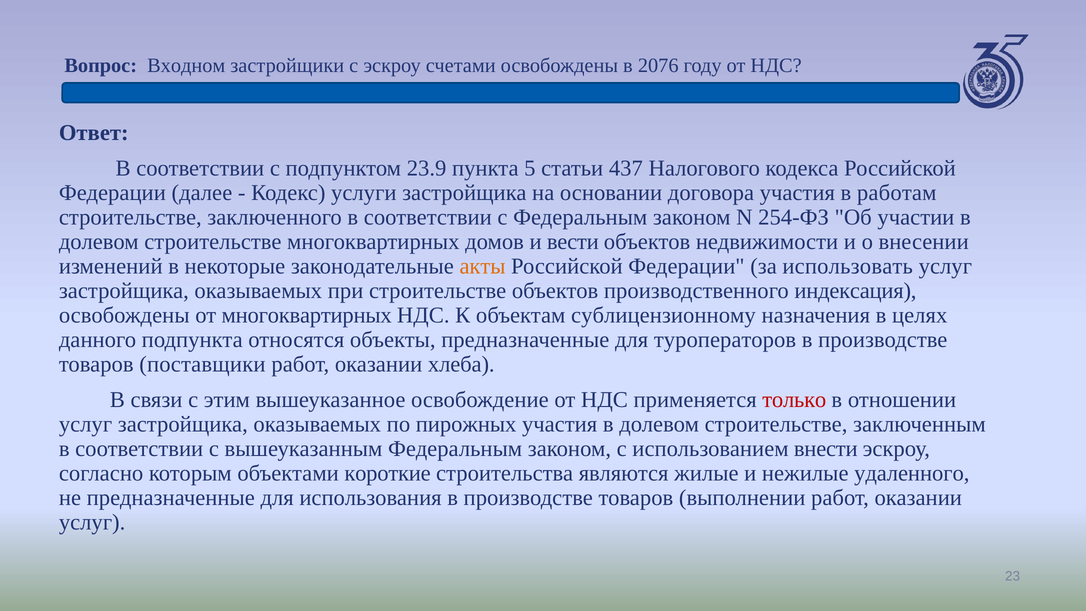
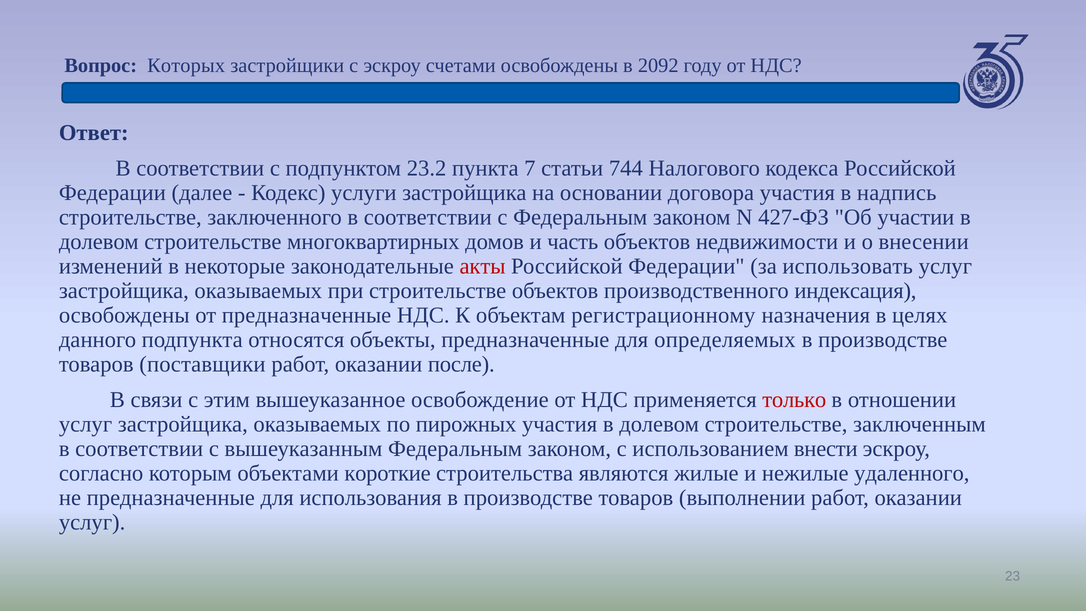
Входном: Входном -> Которых
2076: 2076 -> 2092
23.9: 23.9 -> 23.2
5: 5 -> 7
437: 437 -> 744
работам: работам -> надпись
254-ФЗ: 254-ФЗ -> 427-ФЗ
вести: вести -> часть
акты colour: orange -> red
от многоквартирных: многоквартирных -> предназначенные
сублицензионному: сублицензионному -> регистрационному
туроператоров: туроператоров -> определяемых
хлеба: хлеба -> после
